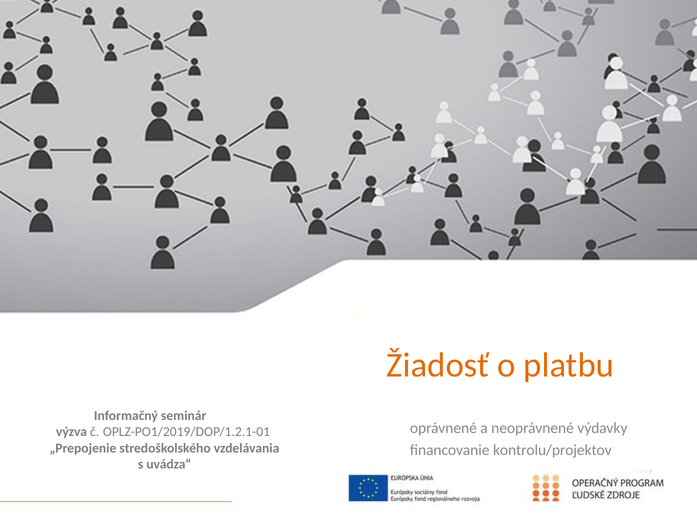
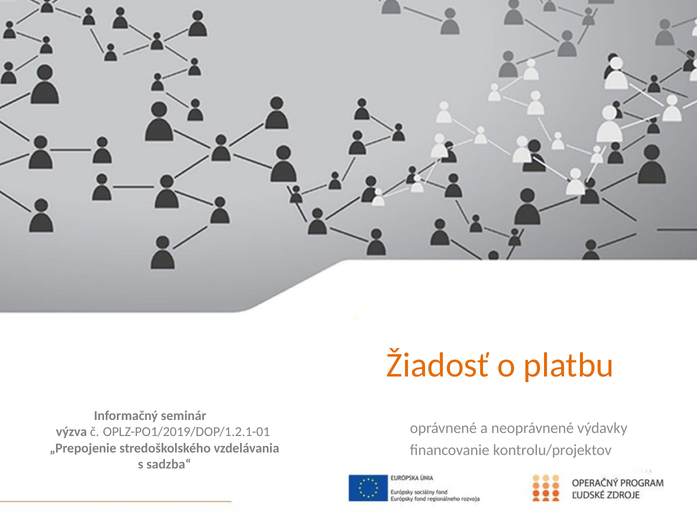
uvádza“: uvádza“ -> sadzba“
